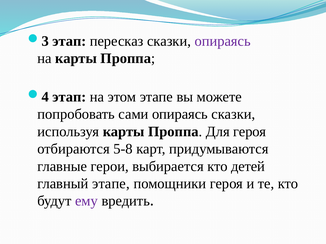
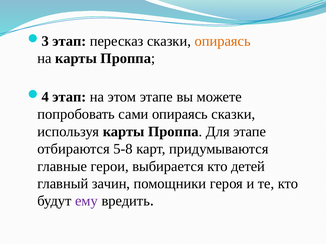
опираясь at (223, 41) colour: purple -> orange
Для героя: героя -> этапе
главный этапе: этапе -> зачин
